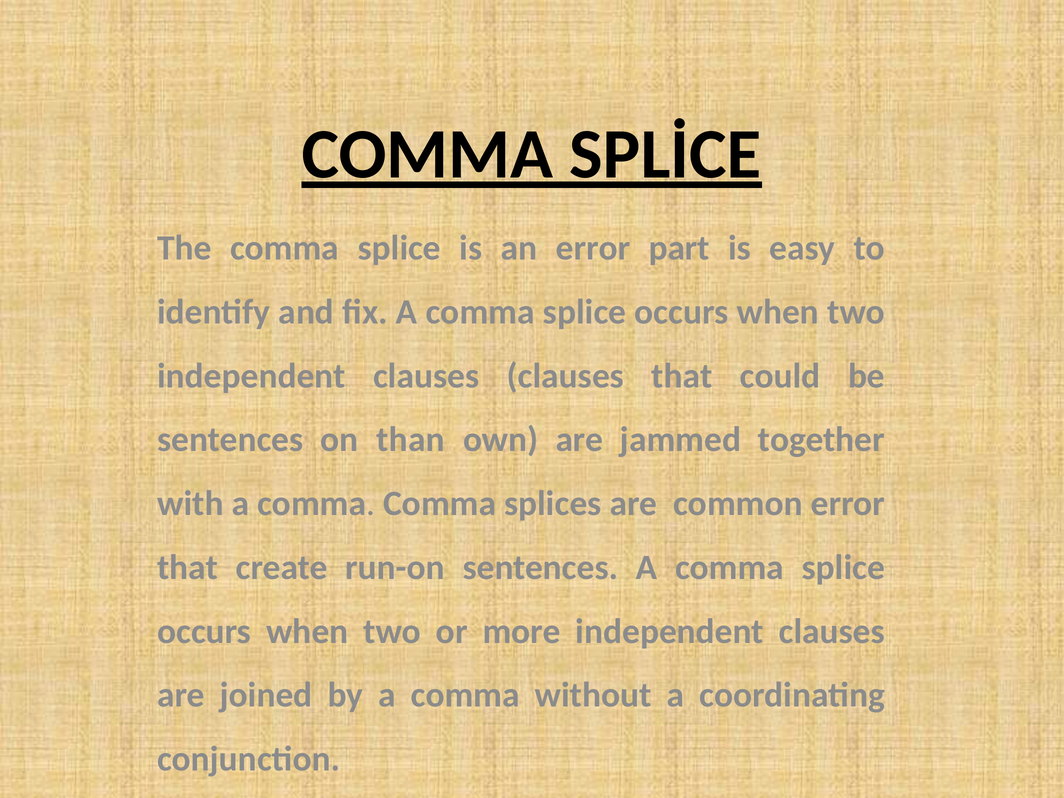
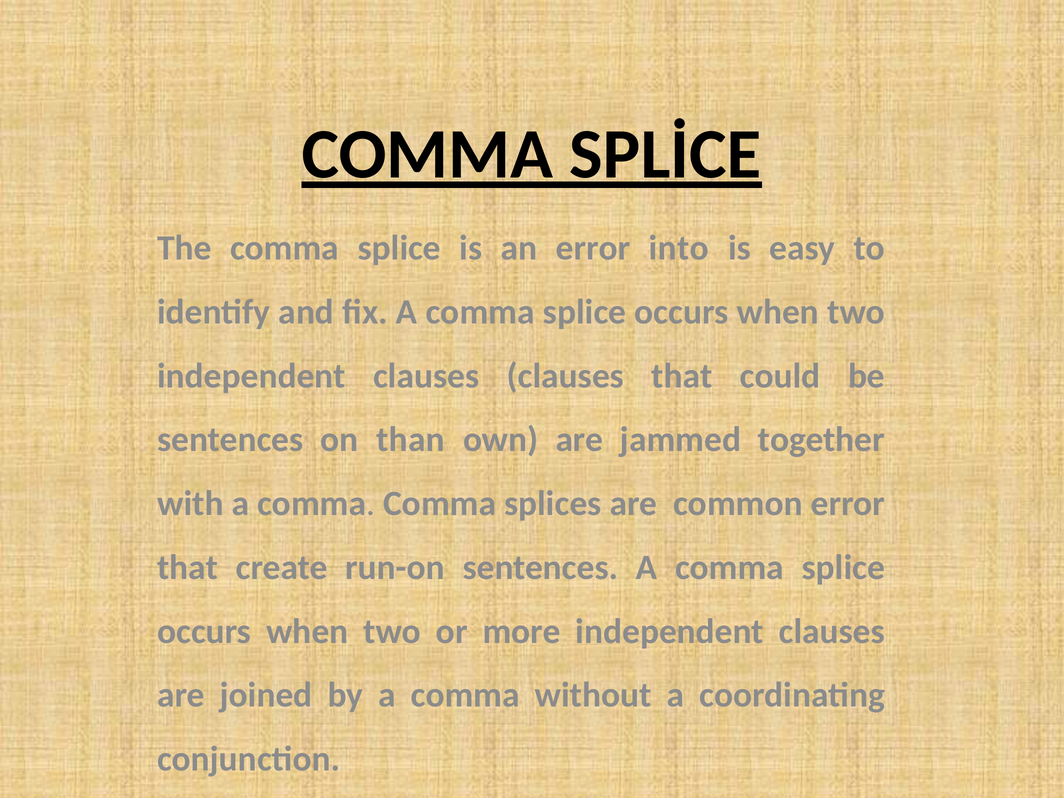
part: part -> into
